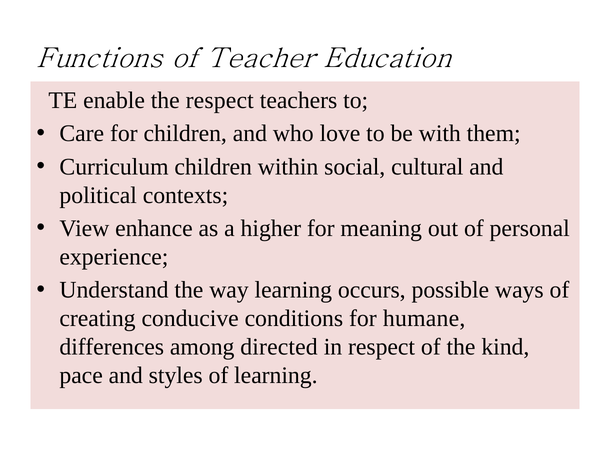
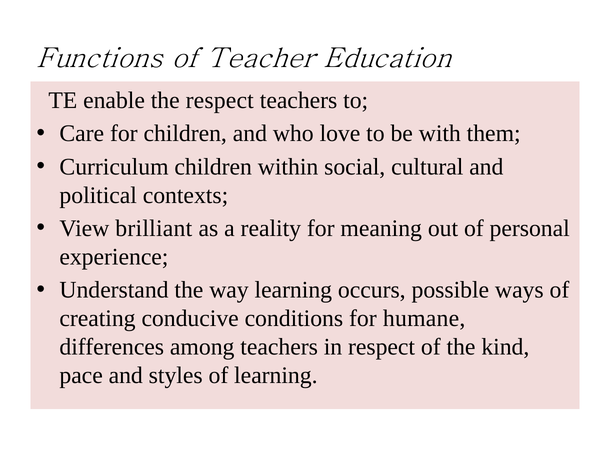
enhance: enhance -> brilliant
higher: higher -> reality
among directed: directed -> teachers
